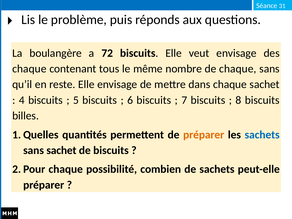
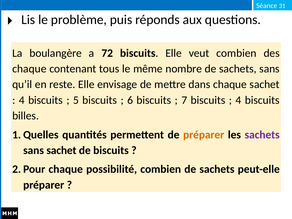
veut envisage: envisage -> combien
nombre de chaque: chaque -> sachets
8 at (238, 100): 8 -> 4
sachets at (262, 135) colour: blue -> purple
